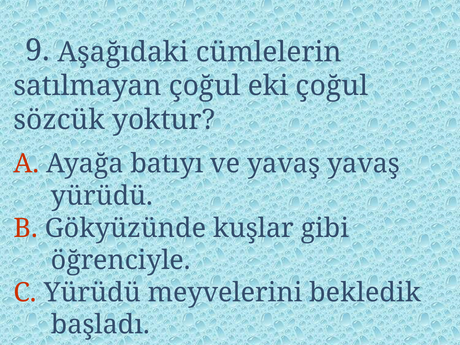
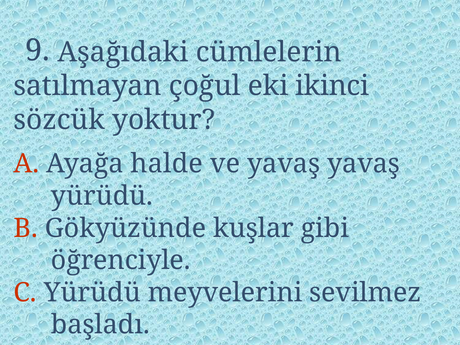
eki çoğul: çoğul -> ikinci
batıyı: batıyı -> halde
bekledik: bekledik -> sevilmez
